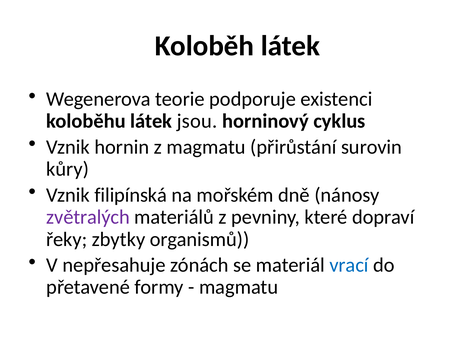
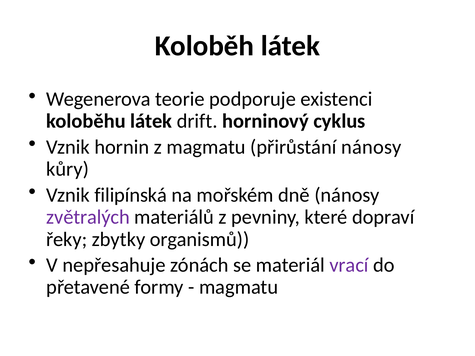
jsou: jsou -> drift
přirůstání surovin: surovin -> nánosy
vrací colour: blue -> purple
